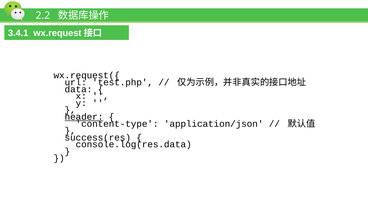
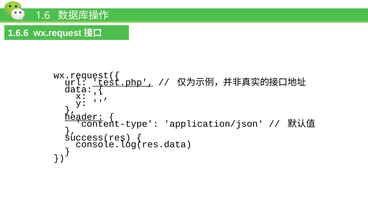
2.2: 2.2 -> 1.6
3.4.1: 3.4.1 -> 1.6.6
test.php underline: none -> present
